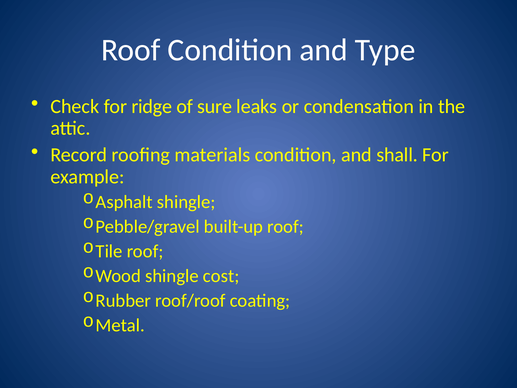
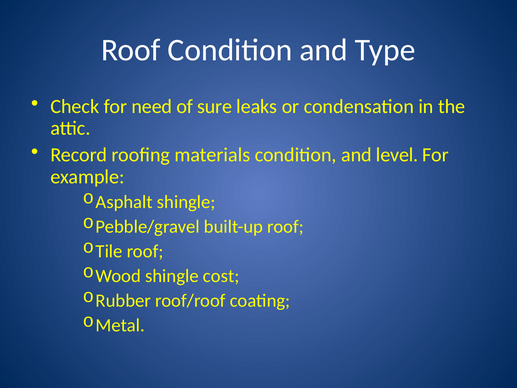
ridge: ridge -> need
shall: shall -> level
